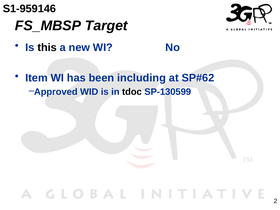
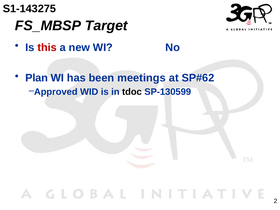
S1-959146: S1-959146 -> S1-143275
this colour: black -> red
Item: Item -> Plan
including: including -> meetings
